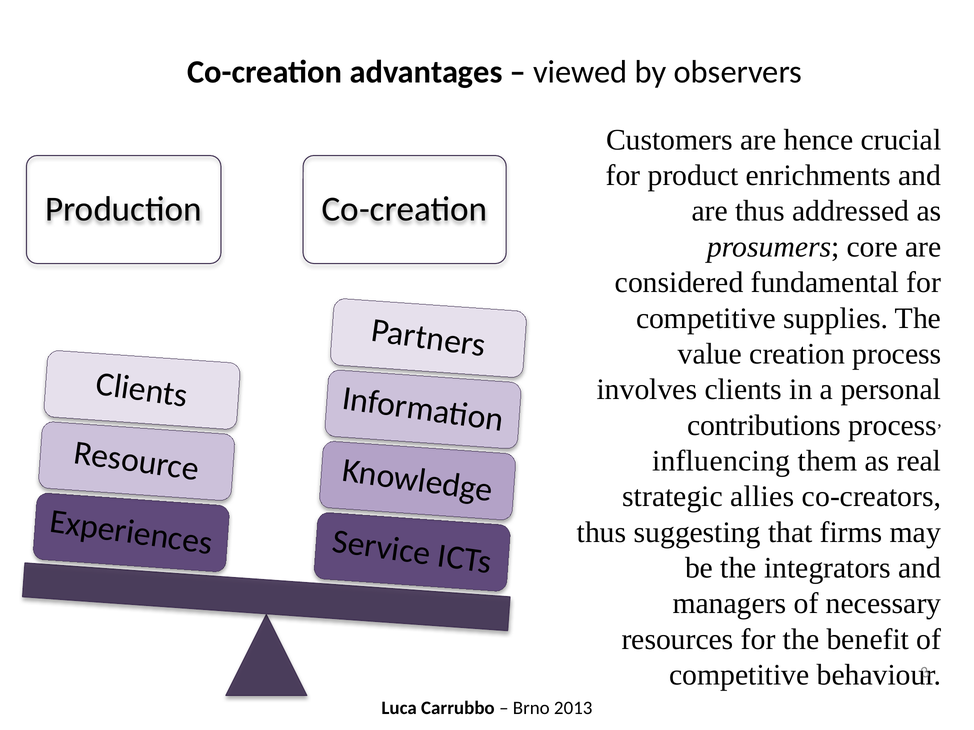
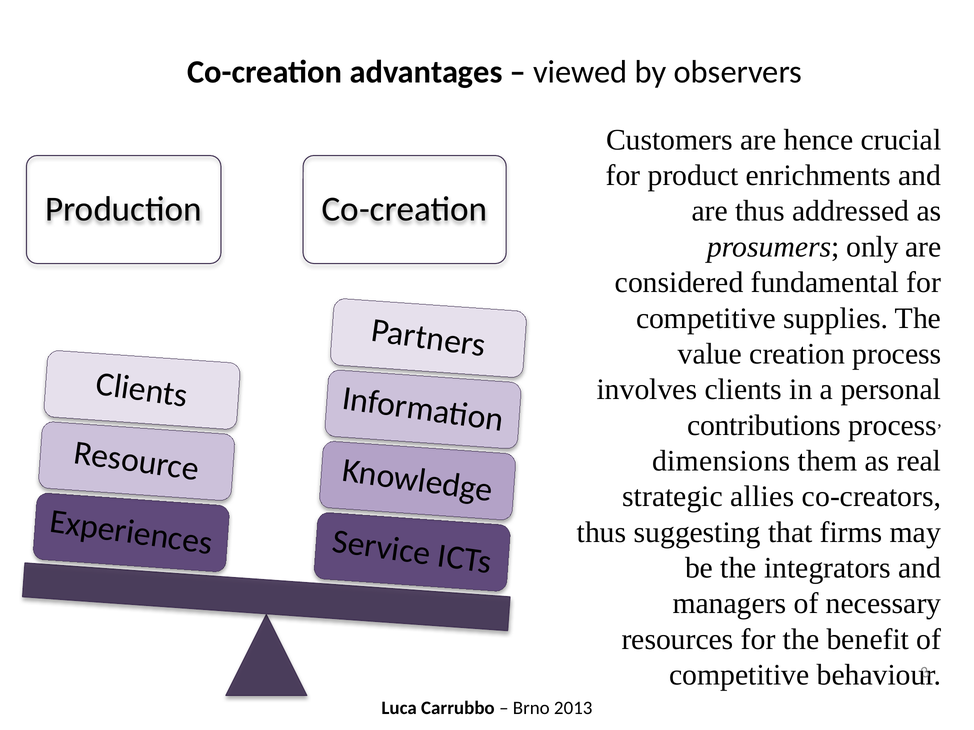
core: core -> only
influencing: influencing -> dimensions
